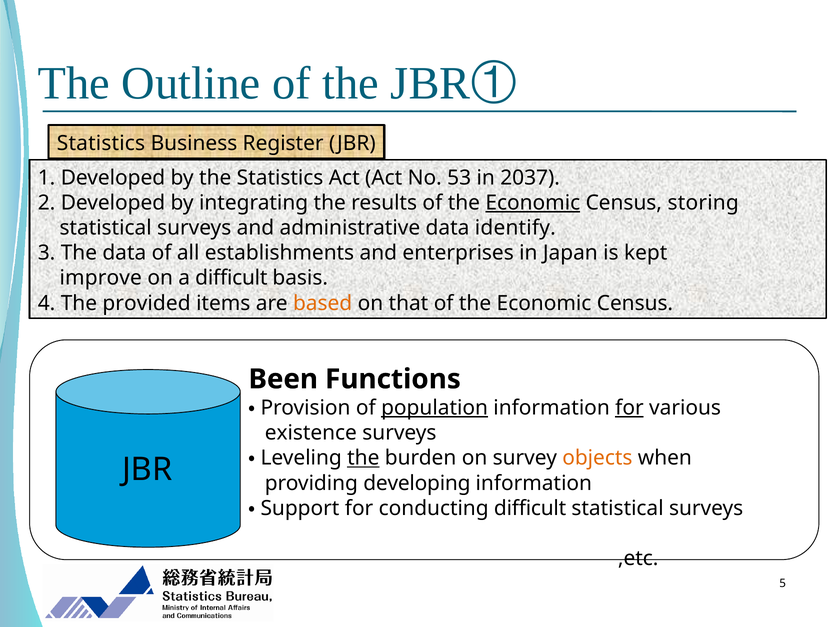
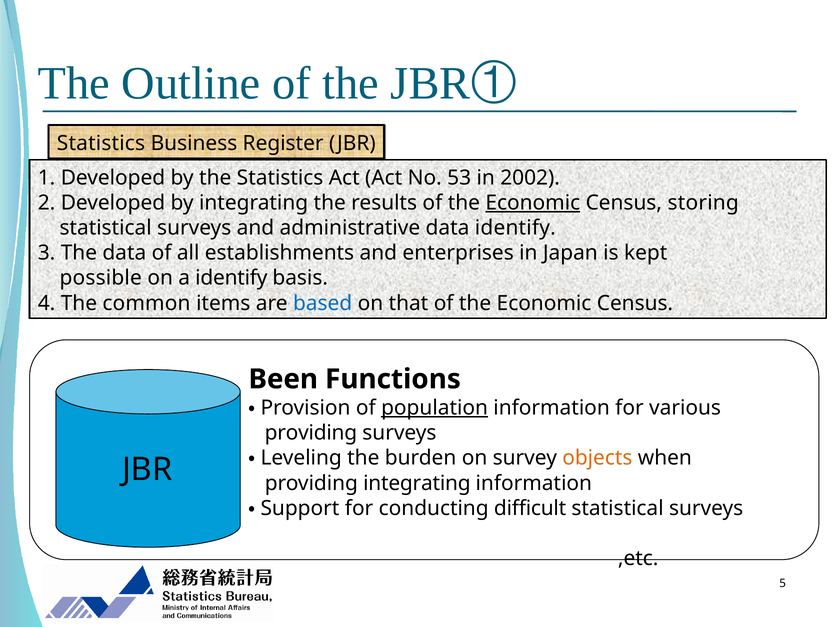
2037: 2037 -> 2002
improve: improve -> possible
a difficult: difficult -> identify
provided: provided -> common
based colour: orange -> blue
for at (629, 408) underline: present -> none
existence at (311, 433): existence -> providing
the at (363, 458) underline: present -> none
providing developing: developing -> integrating
